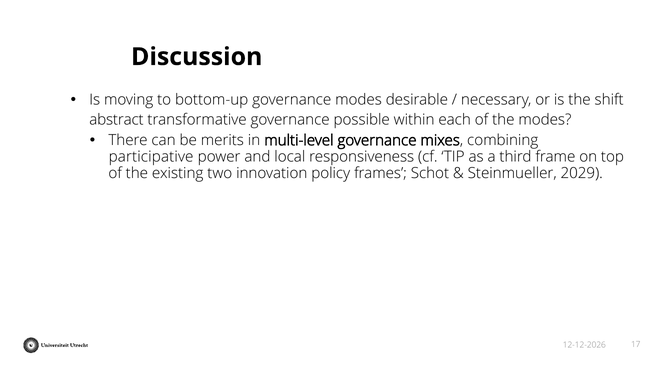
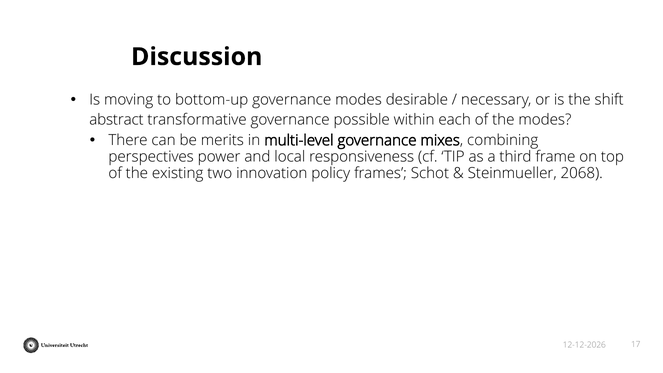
participative: participative -> perspectives
2029: 2029 -> 2068
